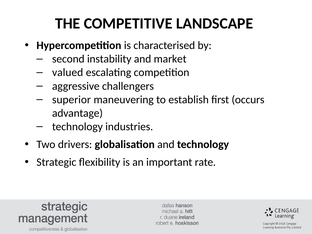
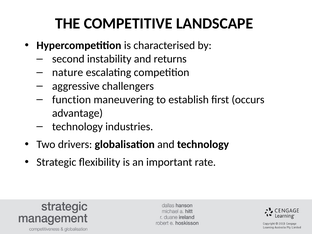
market: market -> returns
valued: valued -> nature
superior: superior -> function
